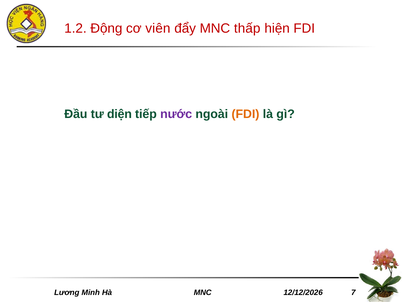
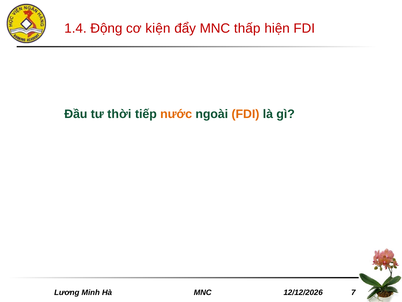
1.2: 1.2 -> 1.4
viên: viên -> kiện
diện: diện -> thời
nước colour: purple -> orange
